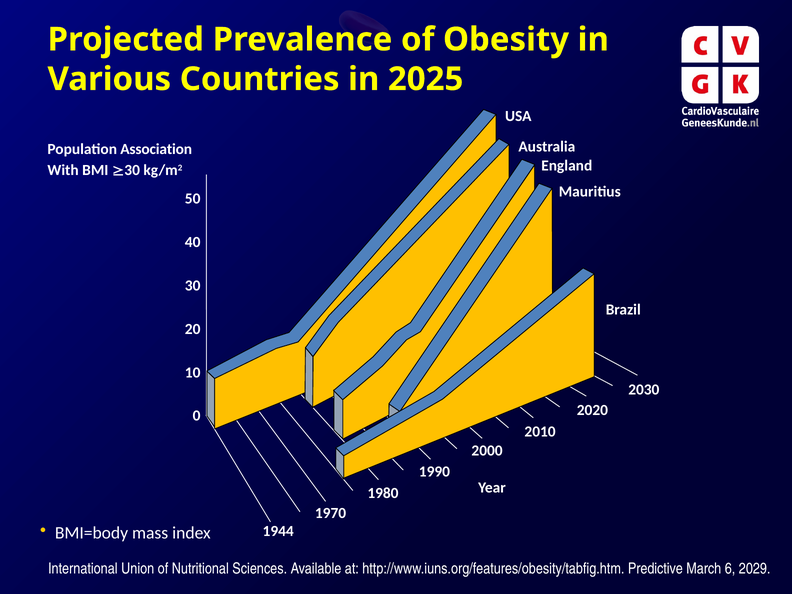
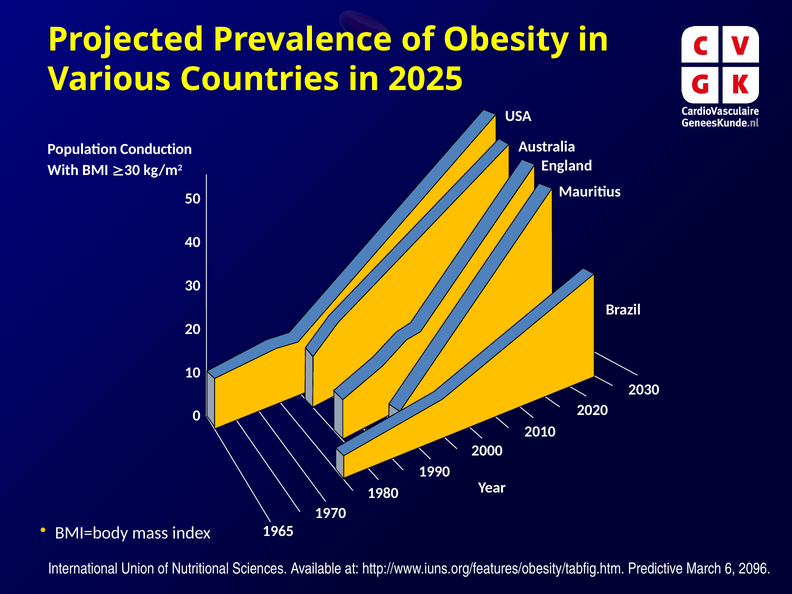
Association: Association -> Conduction
1944: 1944 -> 1965
2029: 2029 -> 2096
